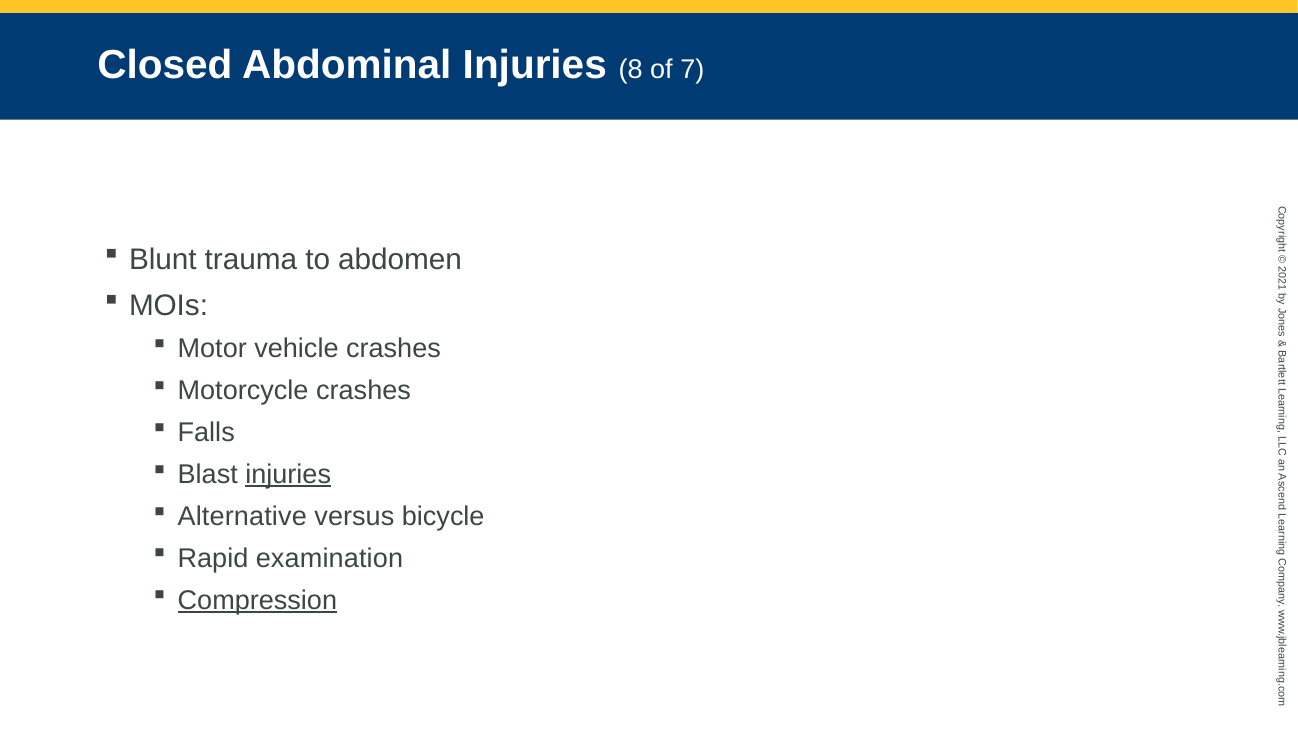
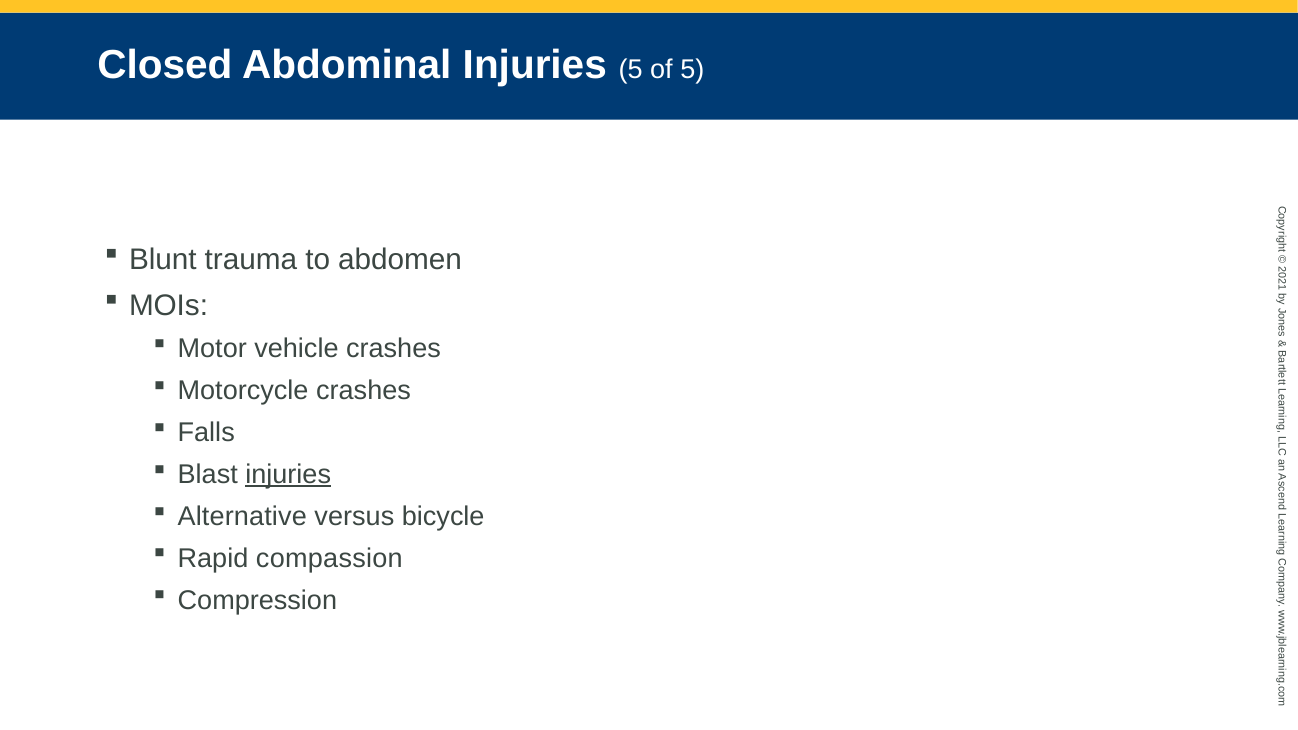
Injuries 8: 8 -> 5
of 7: 7 -> 5
examination: examination -> compassion
Compression underline: present -> none
